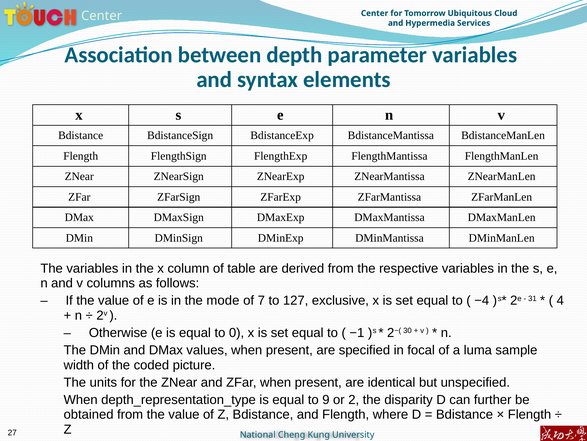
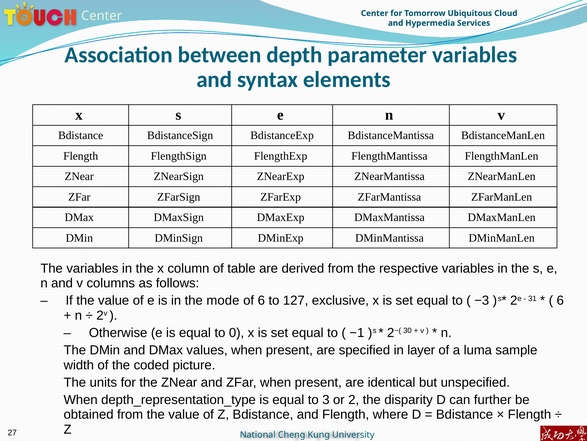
of 7: 7 -> 6
−4: −4 -> −3
4 at (560, 300): 4 -> 6
focal: focal -> layer
9: 9 -> 3
